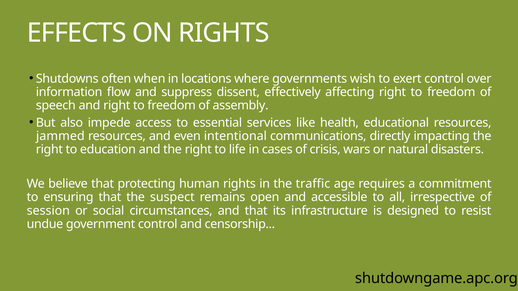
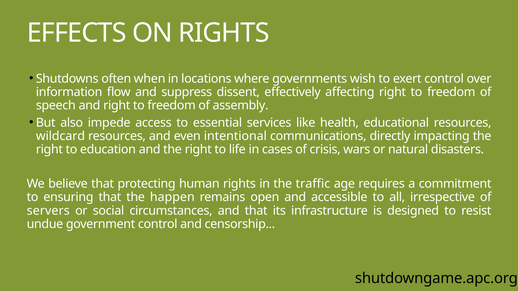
jammed: jammed -> wildcard
suspect: suspect -> happen
session: session -> servers
